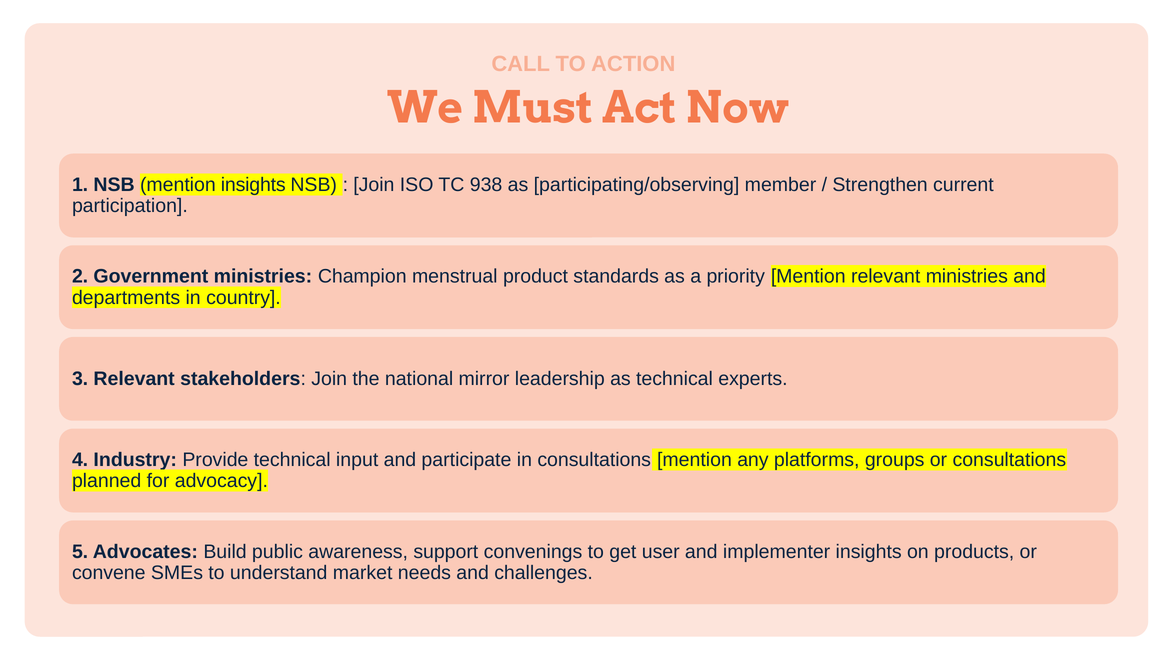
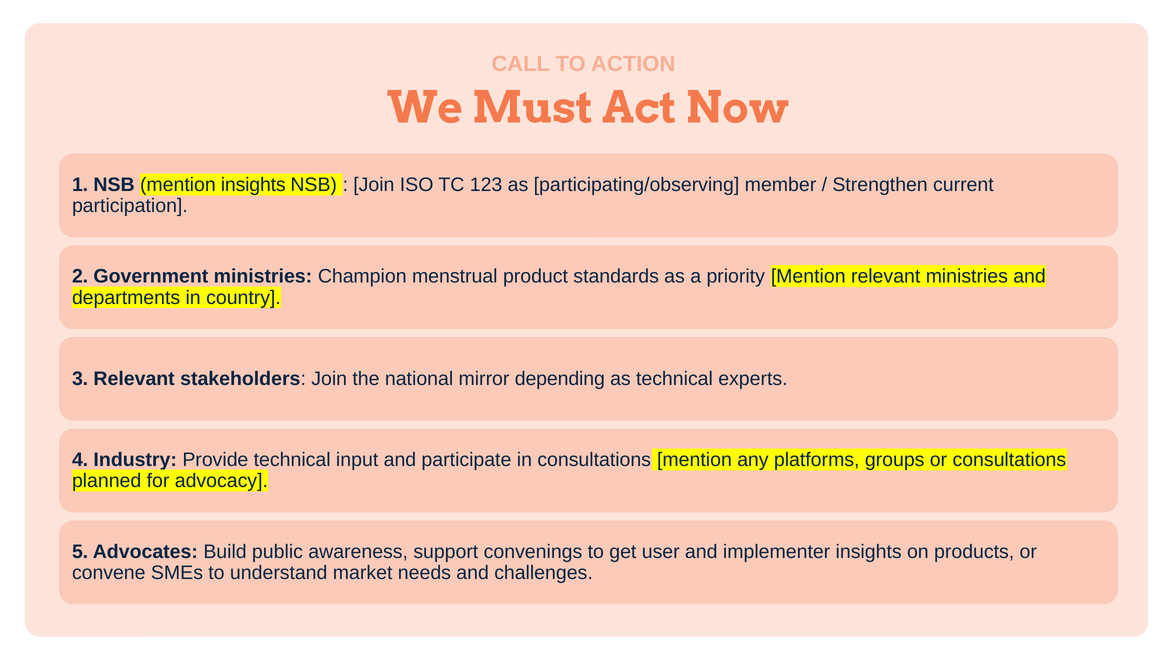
938: 938 -> 123
leadership: leadership -> depending
